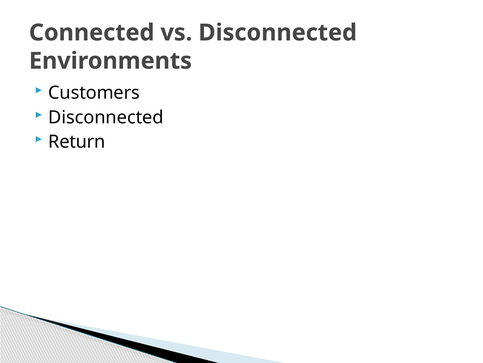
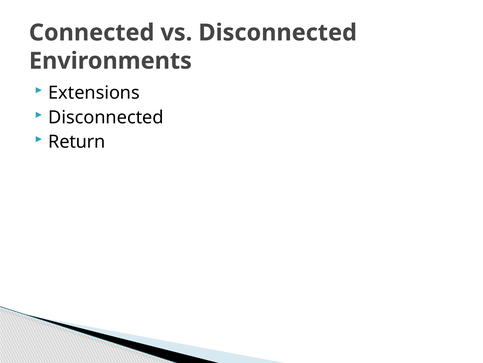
Customers: Customers -> Extensions
